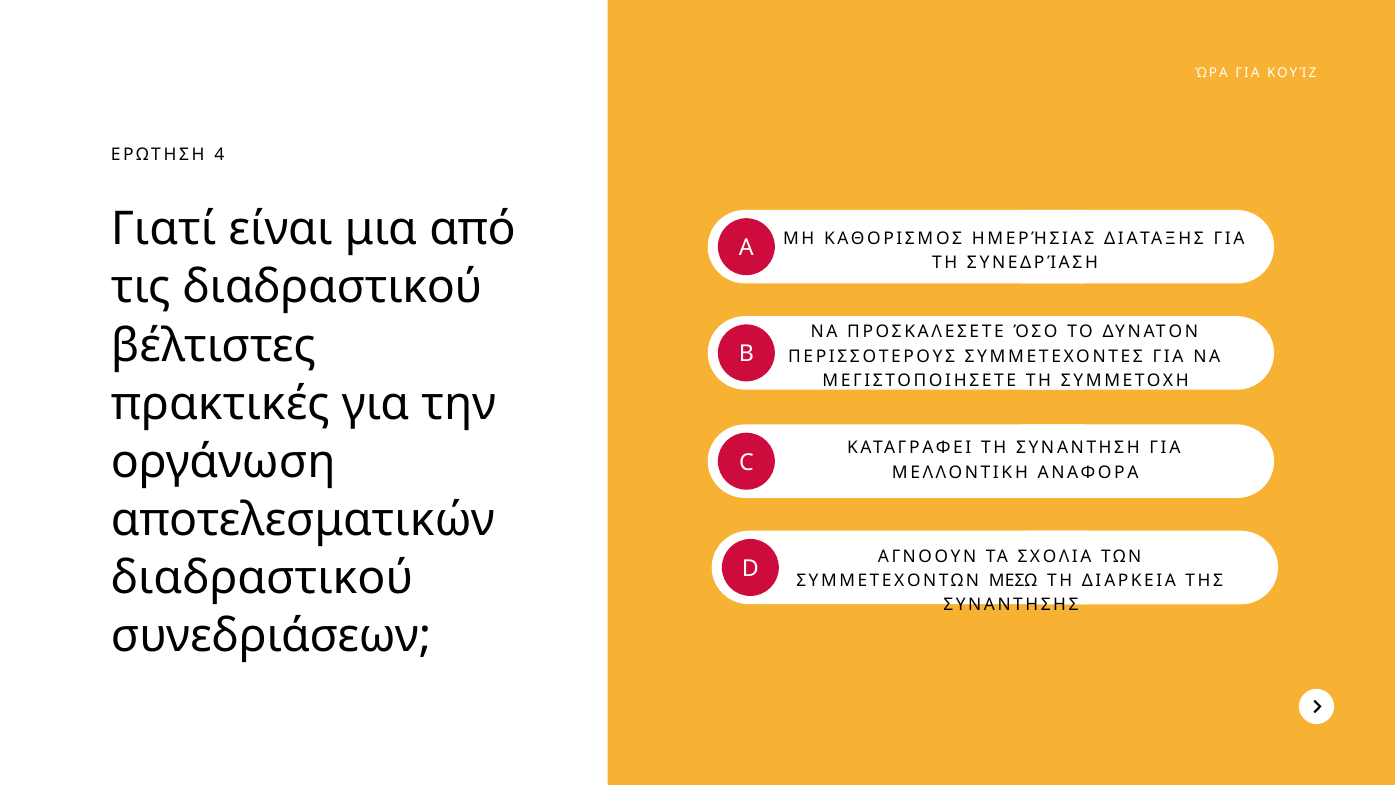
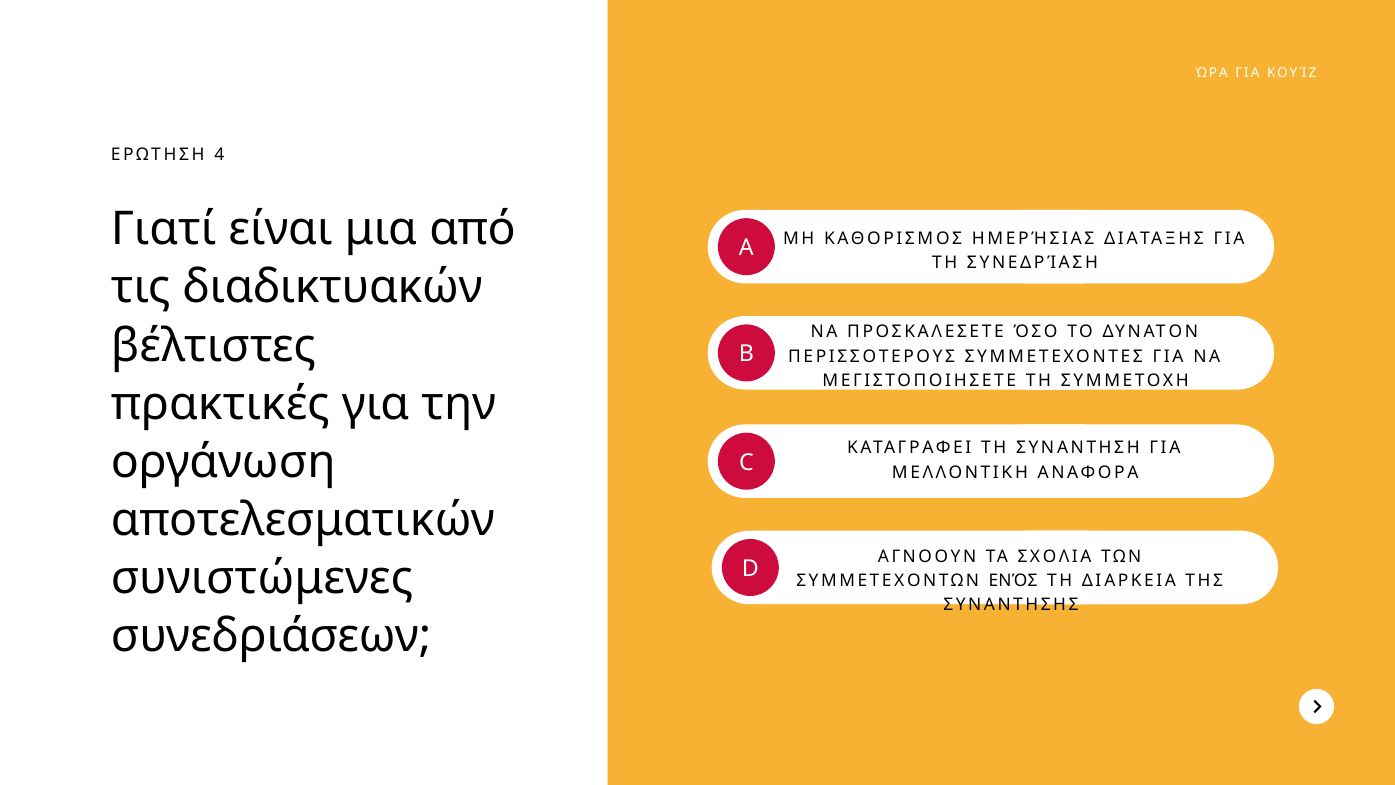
τις διαδραστικού: διαδραστικού -> διαδικτυακών
διαδραστικού at (262, 578): διαδραστικού -> συνιστώμενες
ΜΕΣΩ: ΜΕΣΩ -> ΕΝΌΣ
